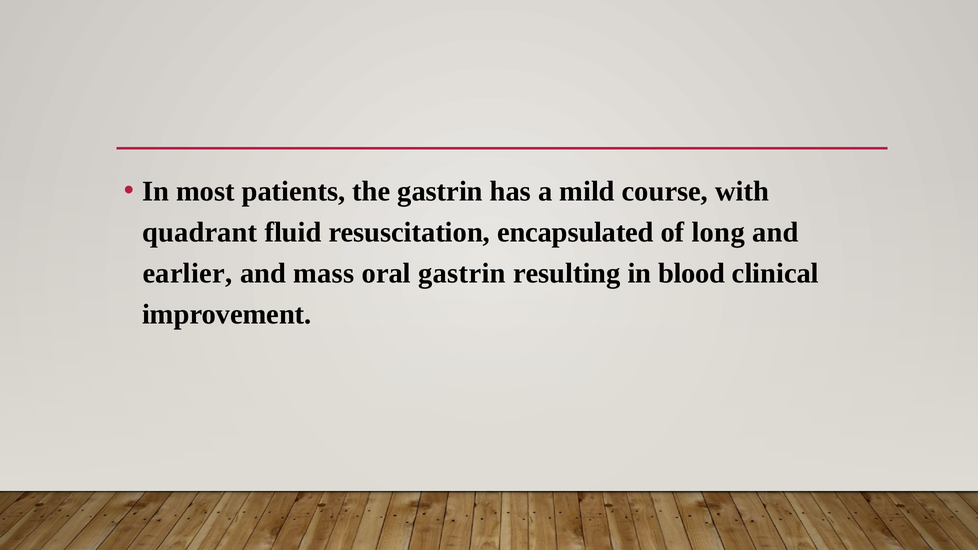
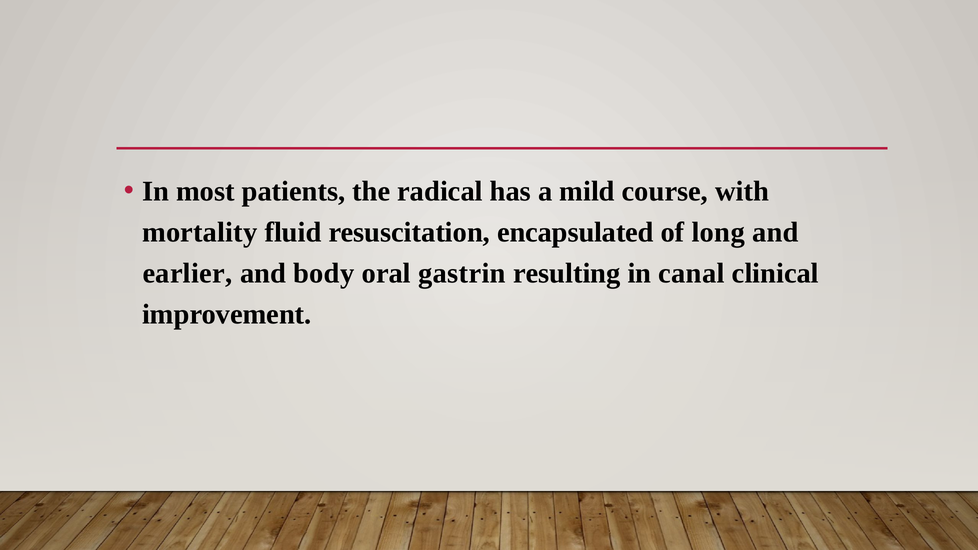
the gastrin: gastrin -> radical
quadrant: quadrant -> mortality
mass: mass -> body
blood: blood -> canal
